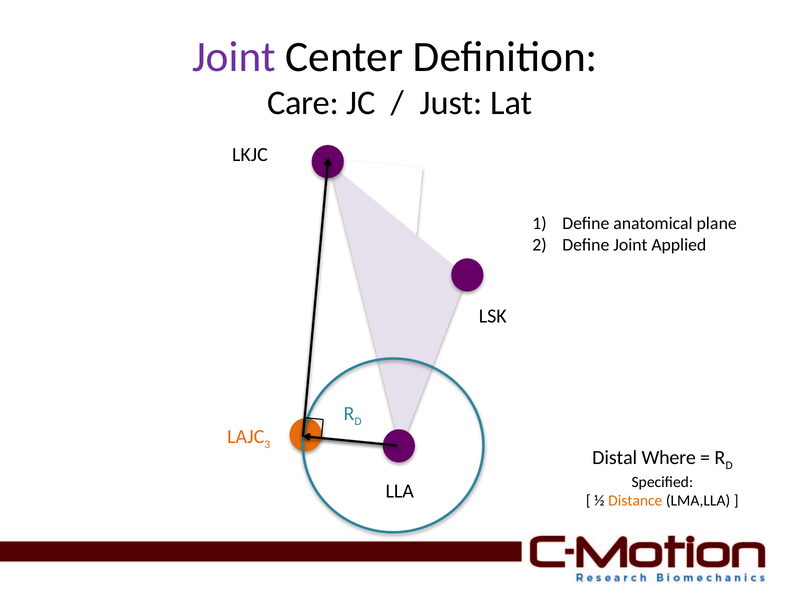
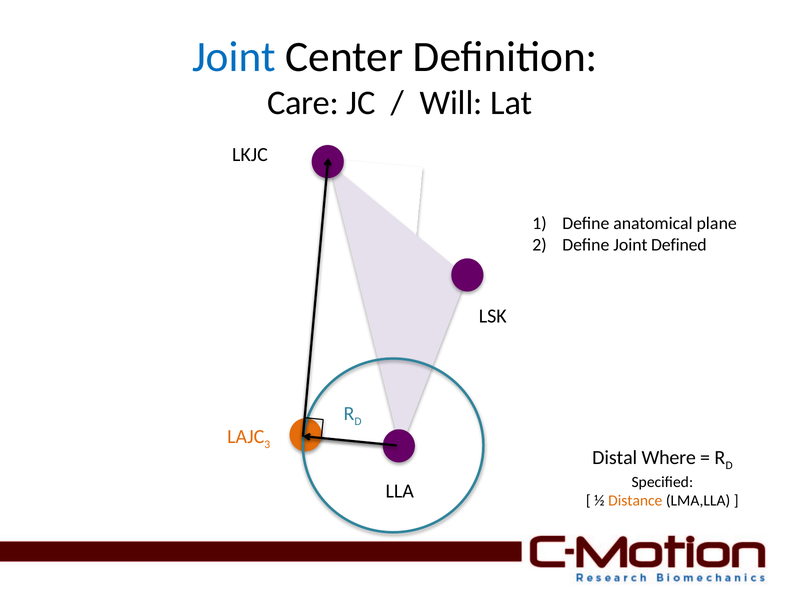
Joint at (234, 57) colour: purple -> blue
Just: Just -> Will
Applied: Applied -> Defined
